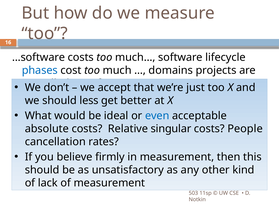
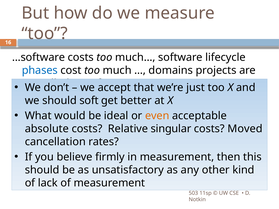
less: less -> soft
even colour: blue -> orange
People: People -> Moved
